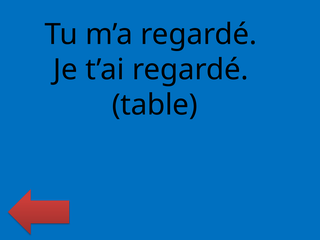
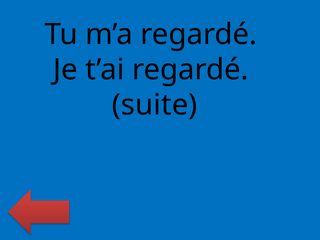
table: table -> suite
